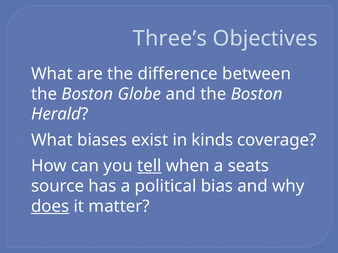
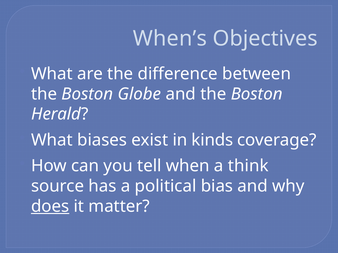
Three’s: Three’s -> When’s
tell underline: present -> none
seats: seats -> think
